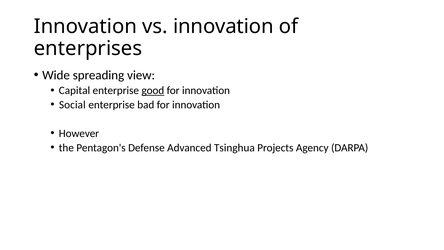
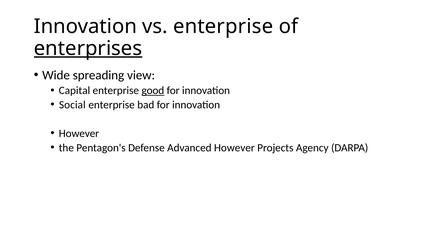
vs innovation: innovation -> enterprise
enterprises underline: none -> present
Advanced Tsinghua: Tsinghua -> However
